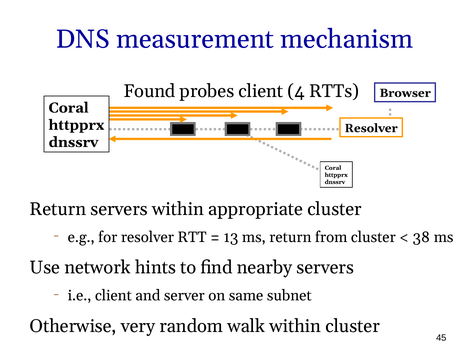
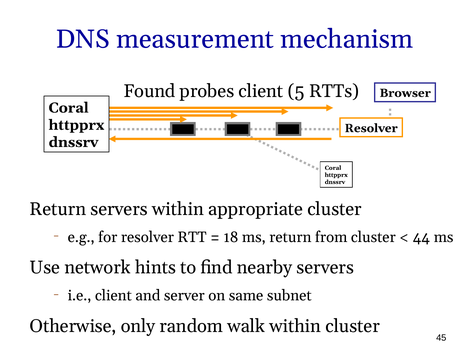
4: 4 -> 5
13: 13 -> 18
38: 38 -> 44
very: very -> only
